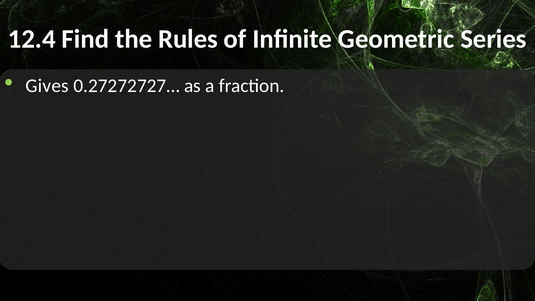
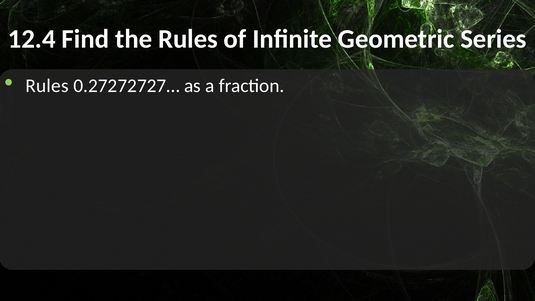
Gives at (47, 86): Gives -> Rules
